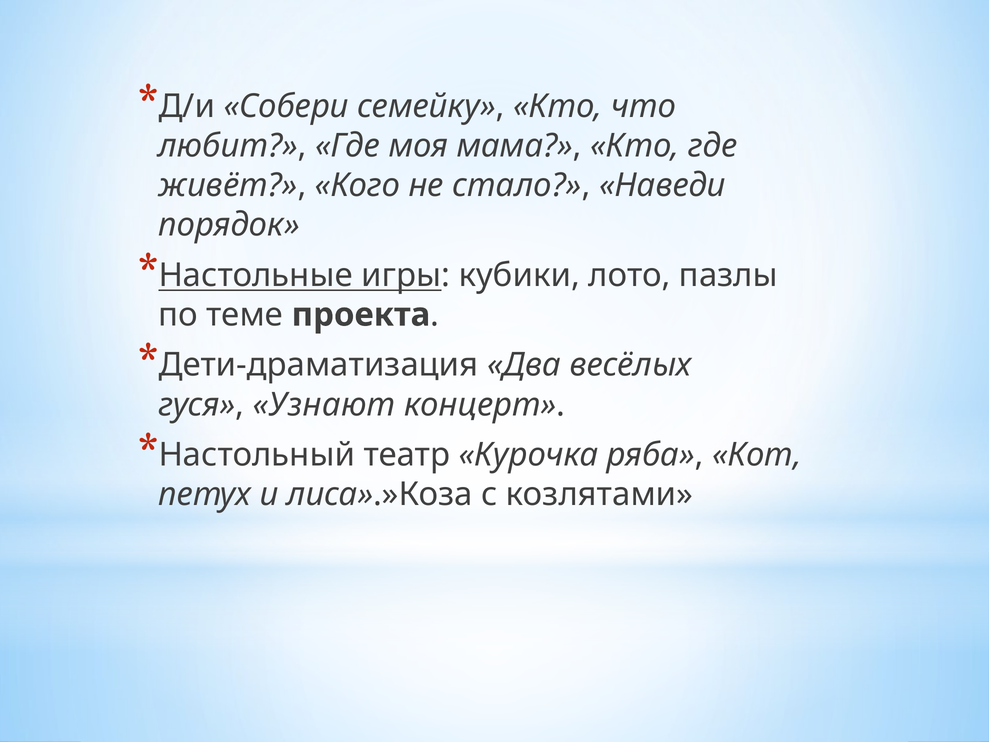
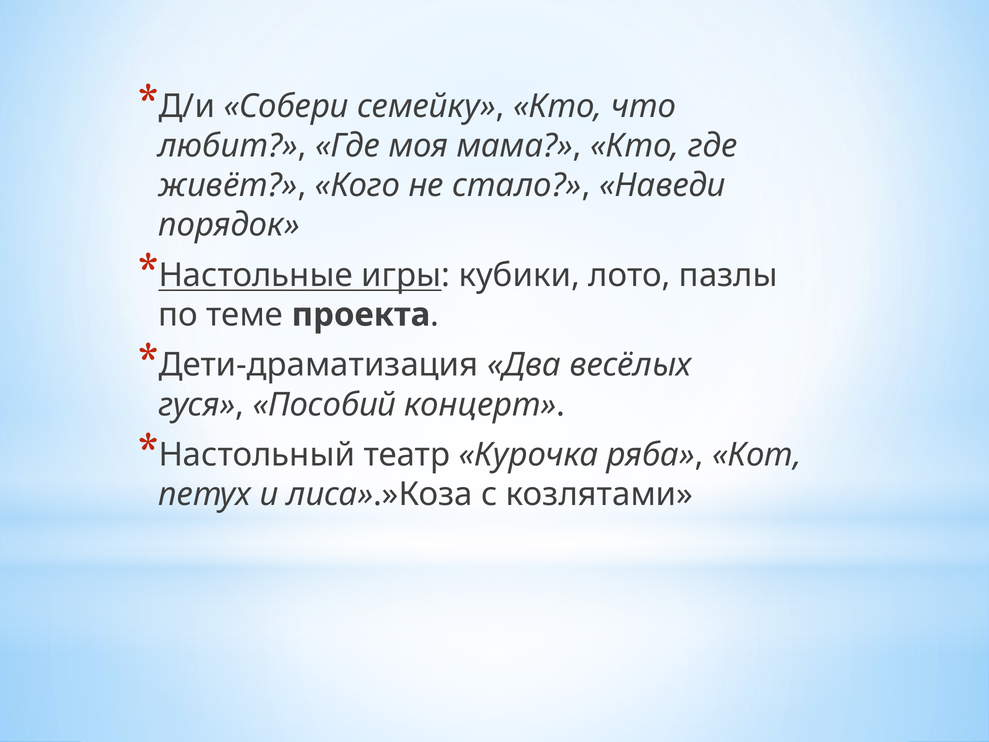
Узнают: Узнают -> Пособий
